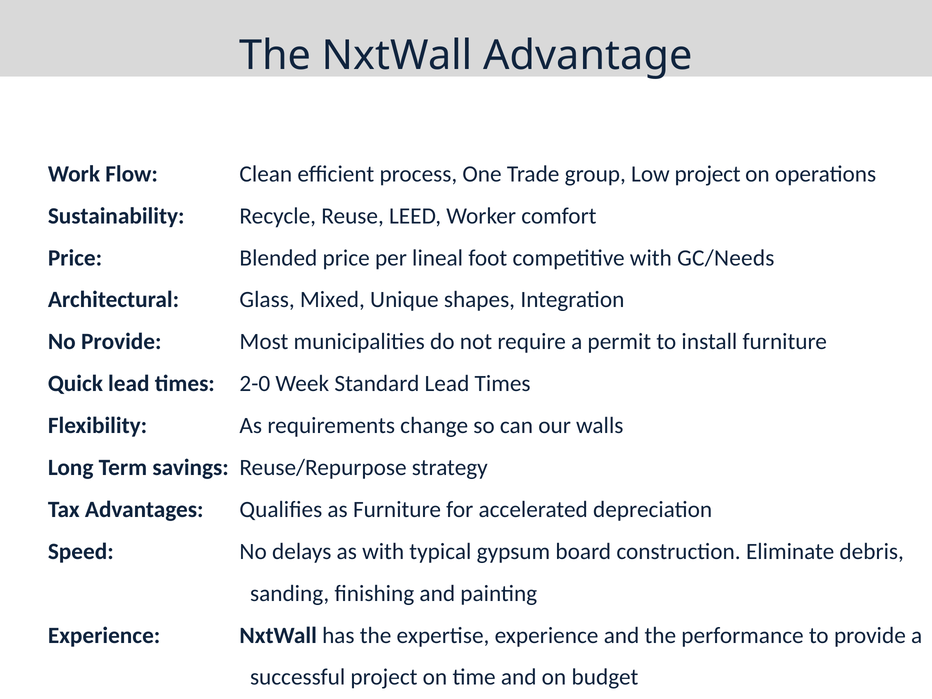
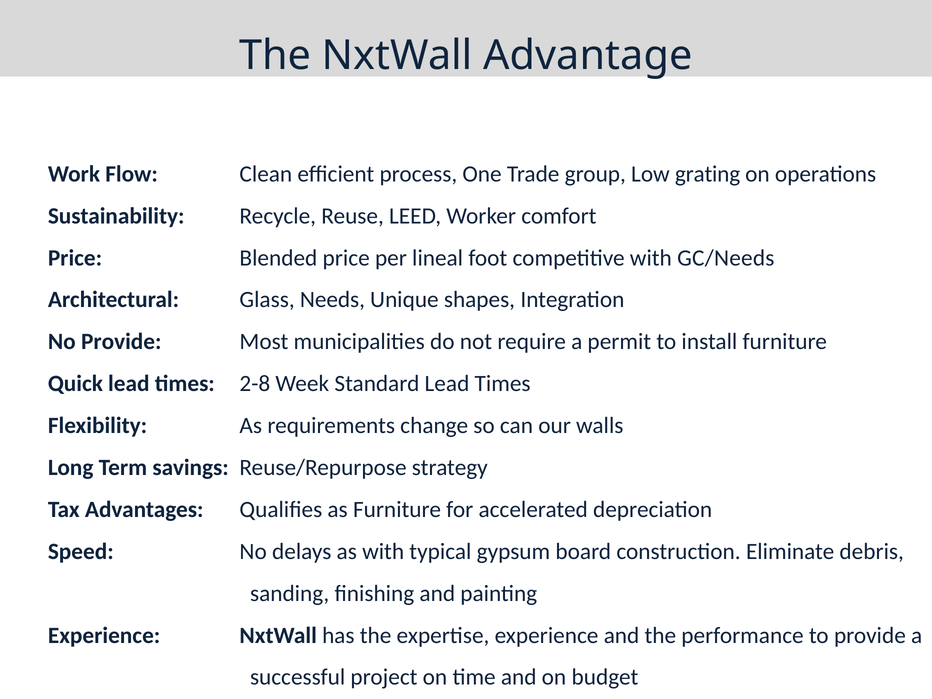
Low project: project -> grating
Mixed: Mixed -> Needs
2-0: 2-0 -> 2-8
